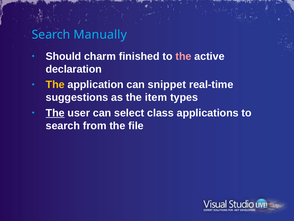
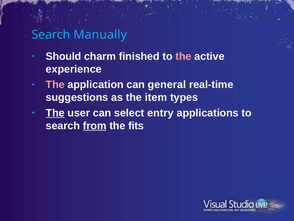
declaration: declaration -> experience
The at (55, 84) colour: yellow -> pink
snippet: snippet -> general
class: class -> entry
from underline: none -> present
file: file -> fits
